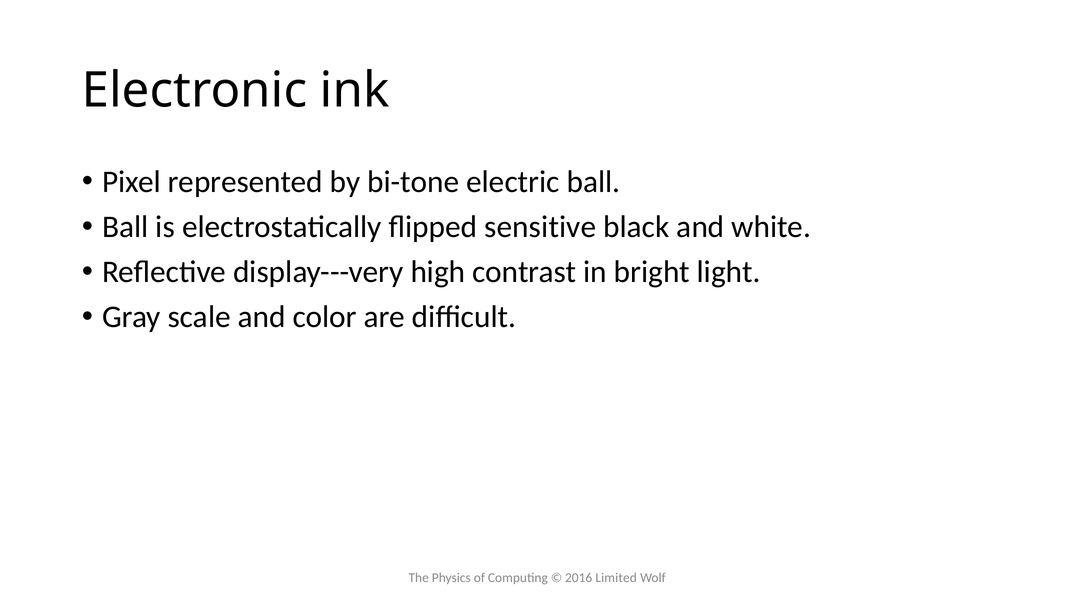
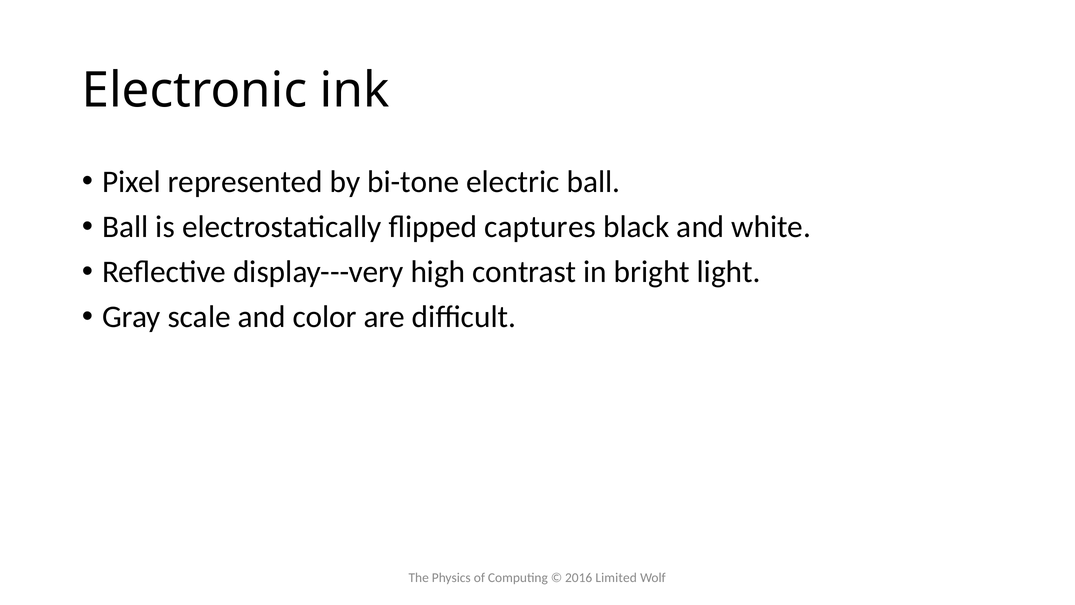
sensitive: sensitive -> captures
